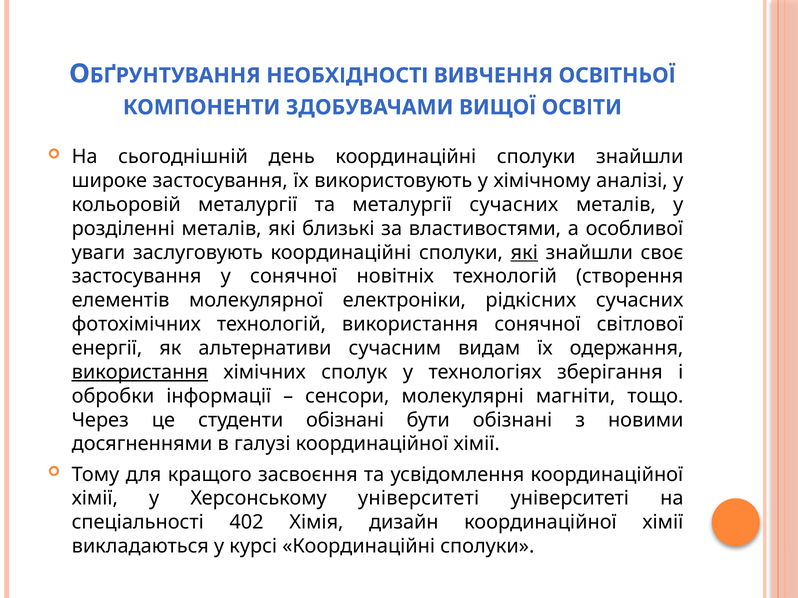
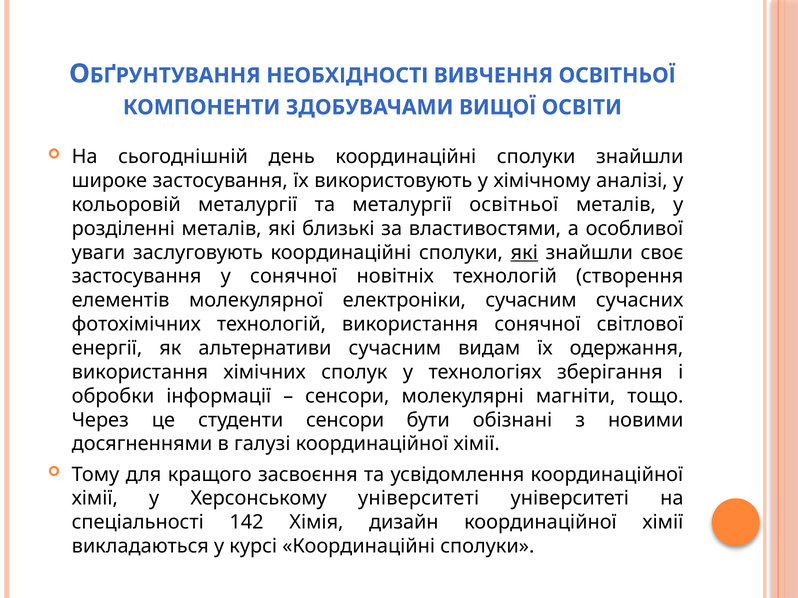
металургії сучасних: сучасних -> освітньої
електроніки рідкісних: рідкісних -> сучасним
використання at (140, 372) underline: present -> none
студенти обізнані: обізнані -> сенсори
402: 402 -> 142
